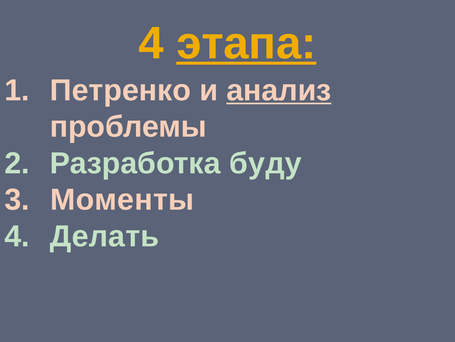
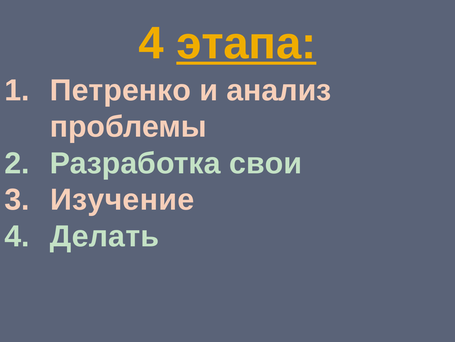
анализ underline: present -> none
буду: буду -> свои
Моменты: Моменты -> Изучение
